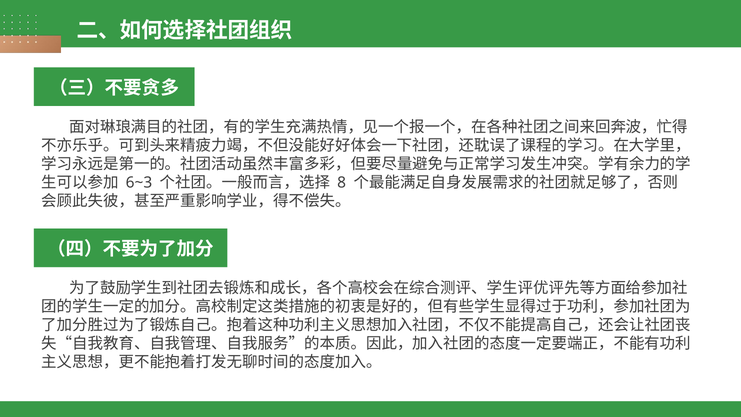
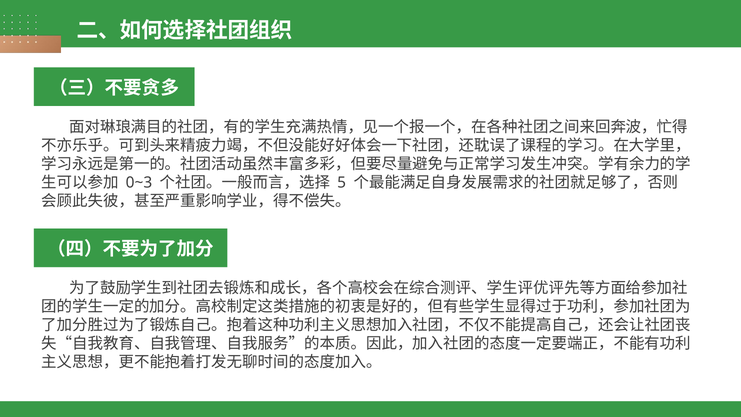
6~3: 6~3 -> 0~3
8: 8 -> 5
